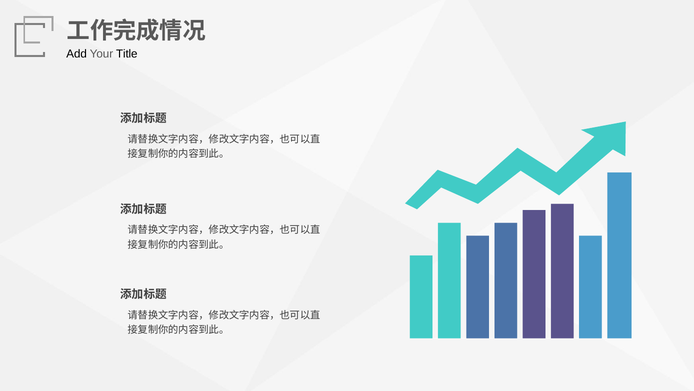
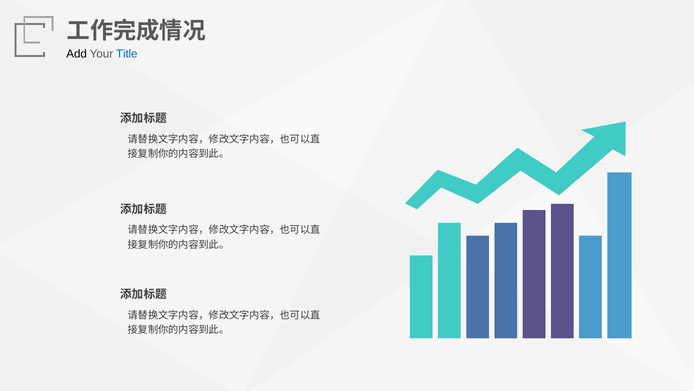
Title colour: black -> blue
